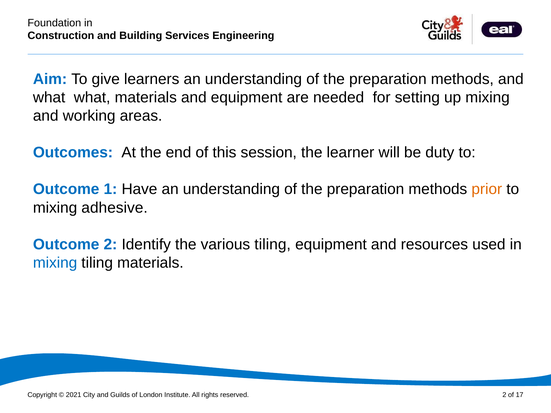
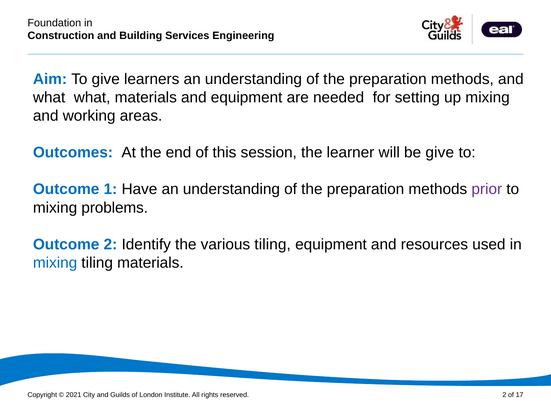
be duty: duty -> give
prior colour: orange -> purple
adhesive: adhesive -> problems
